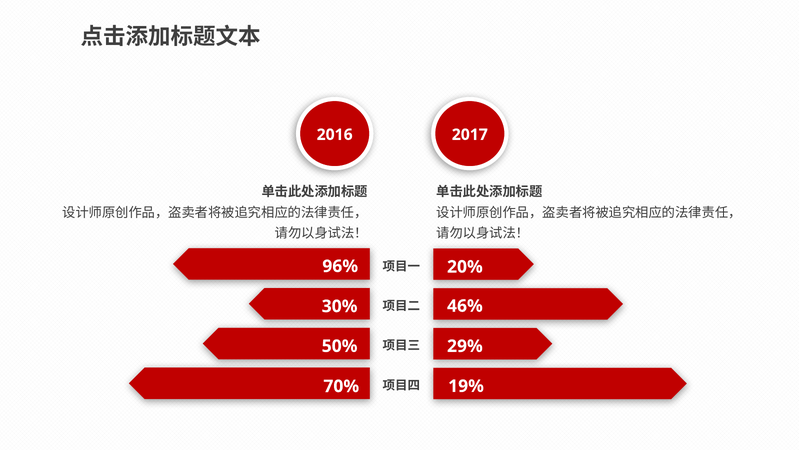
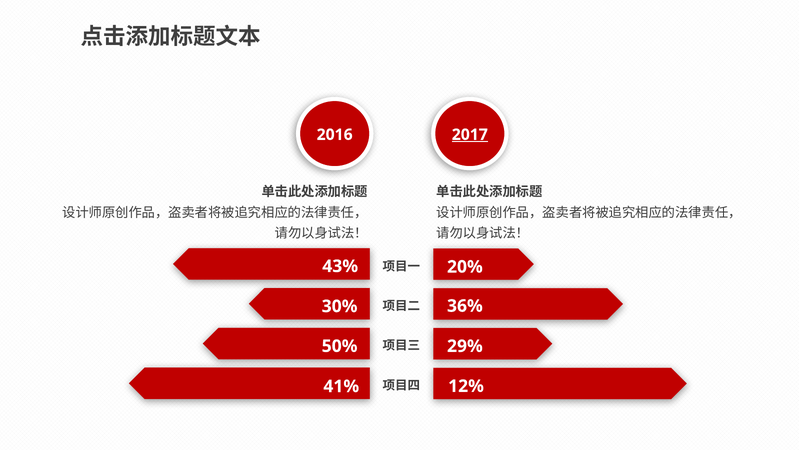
2017 underline: none -> present
96%: 96% -> 43%
46%: 46% -> 36%
19%: 19% -> 12%
70%: 70% -> 41%
